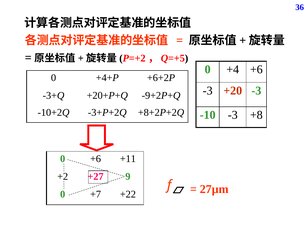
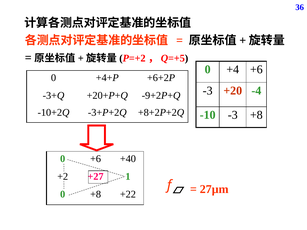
+20 -3: -3 -> -4
+11: +11 -> +40
9: 9 -> 1
0 +7: +7 -> +8
